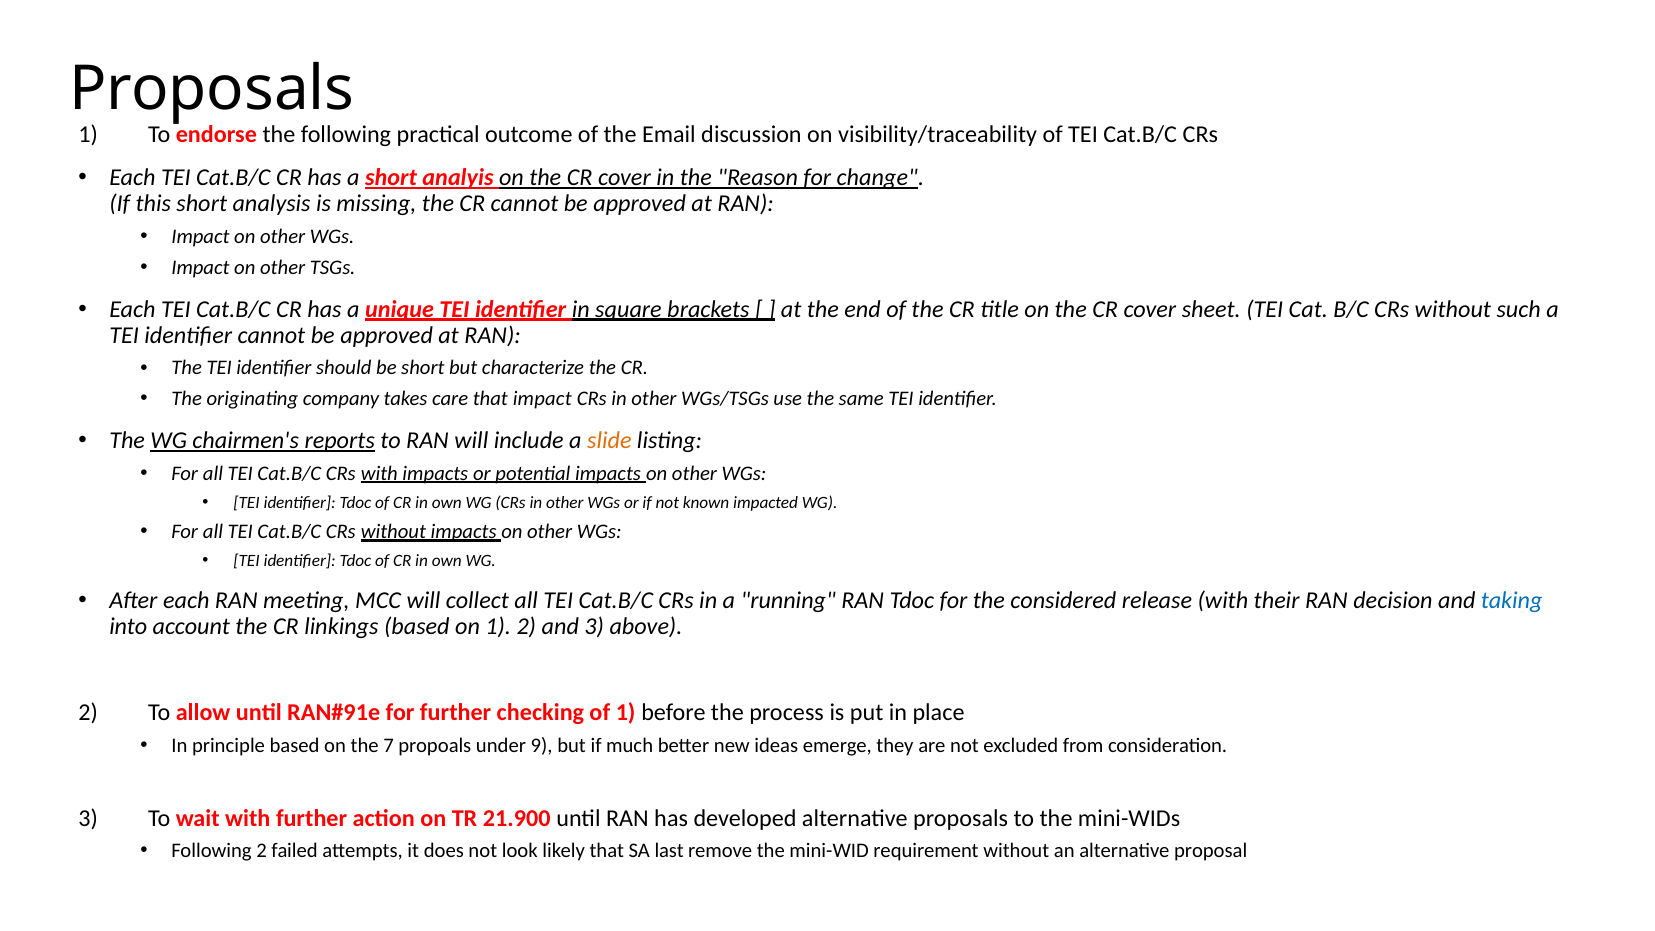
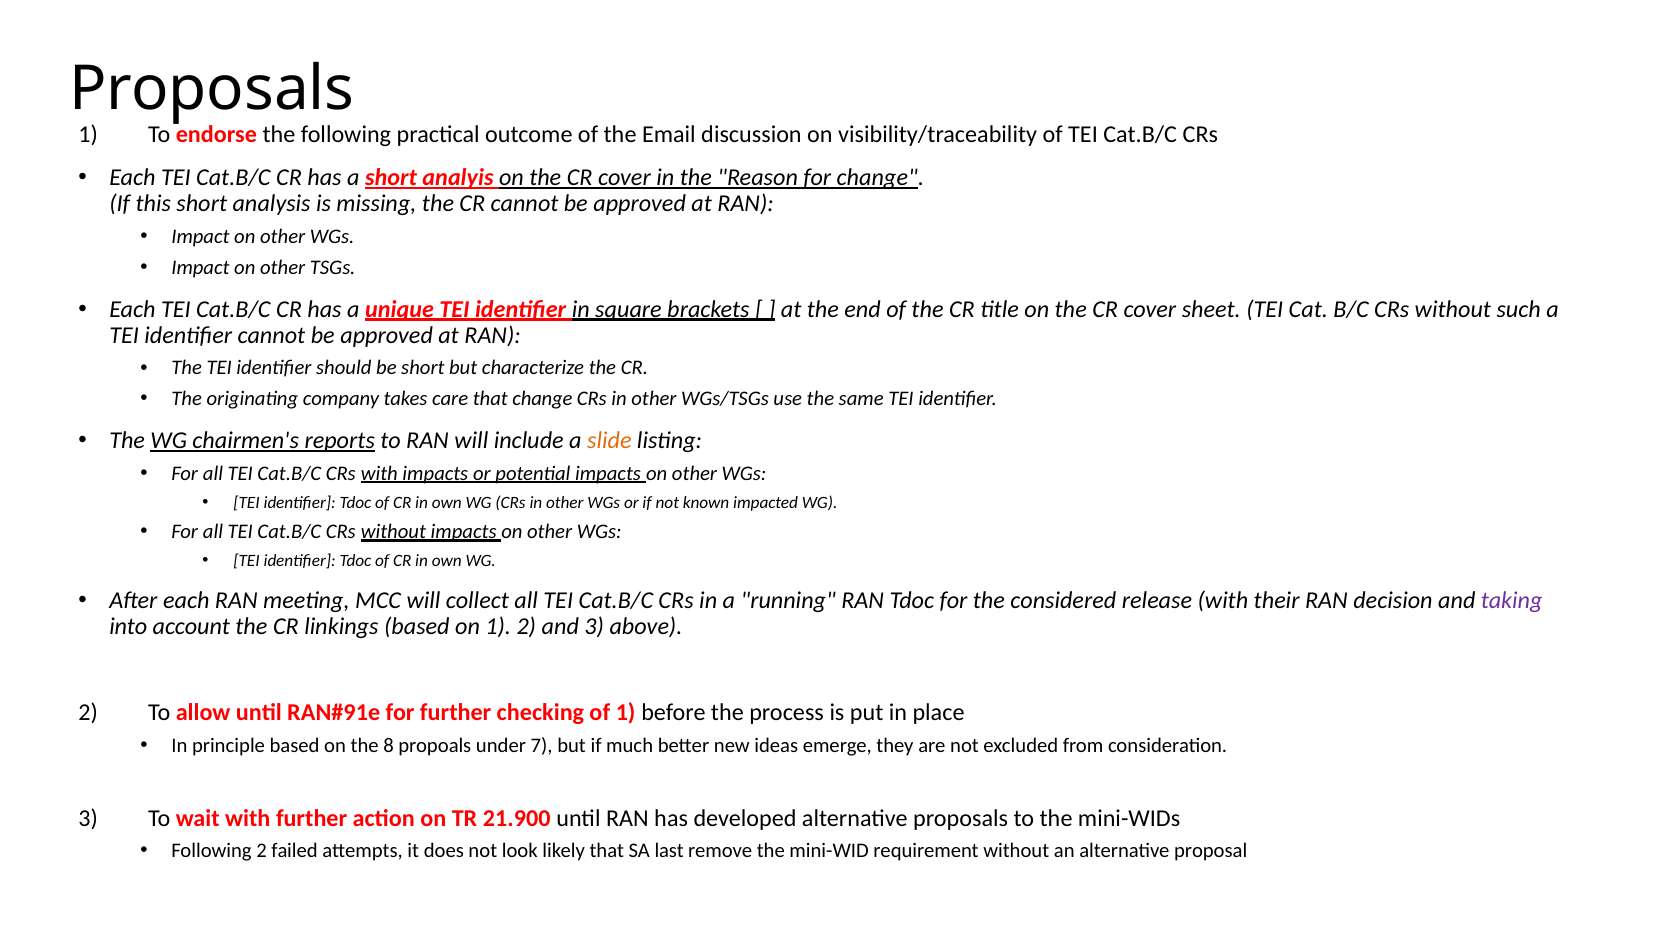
that impact: impact -> change
taking colour: blue -> purple
7: 7 -> 8
9: 9 -> 7
